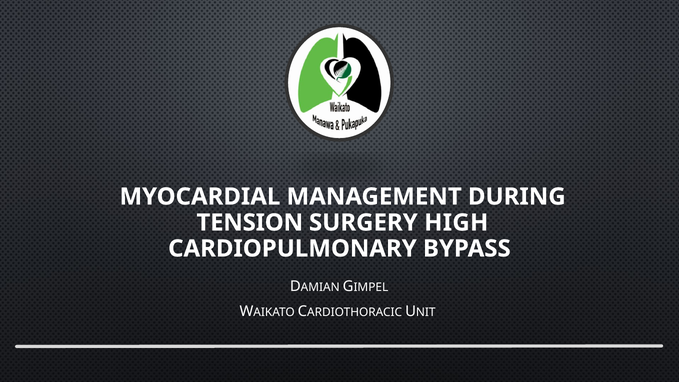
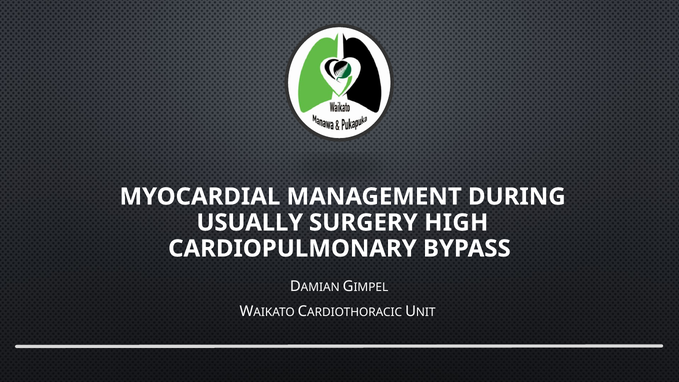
TENSION: TENSION -> USUALLY
